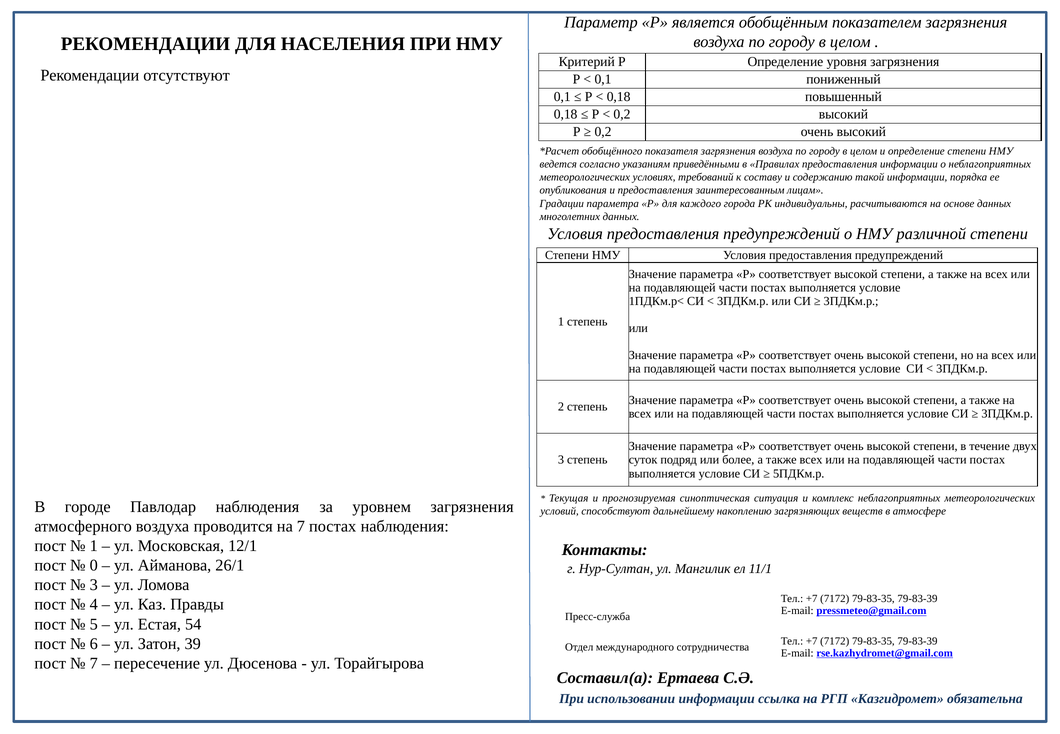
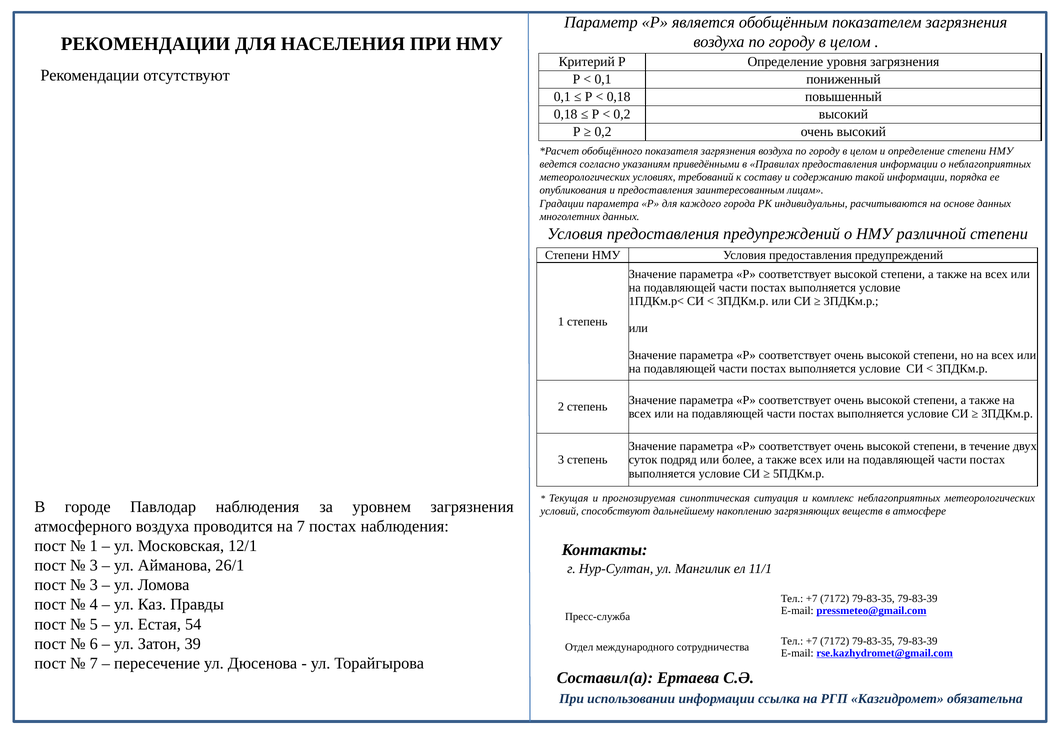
0 at (94, 565): 0 -> 3
